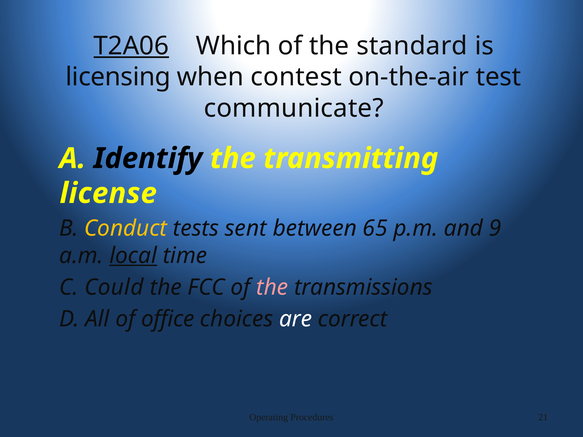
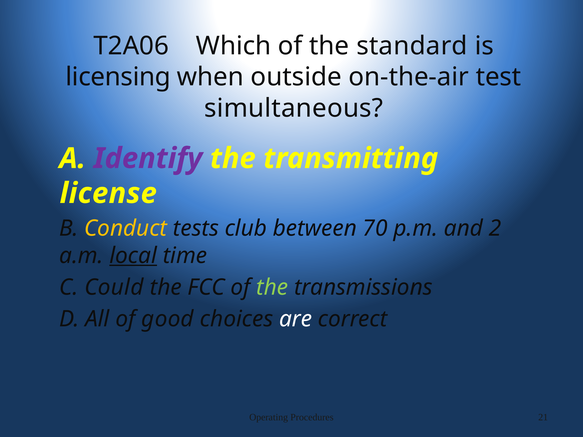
T2A06 underline: present -> none
contest: contest -> outside
communicate: communicate -> simultaneous
Identify colour: black -> purple
sent: sent -> club
65: 65 -> 70
9: 9 -> 2
the at (272, 287) colour: pink -> light green
office: office -> good
